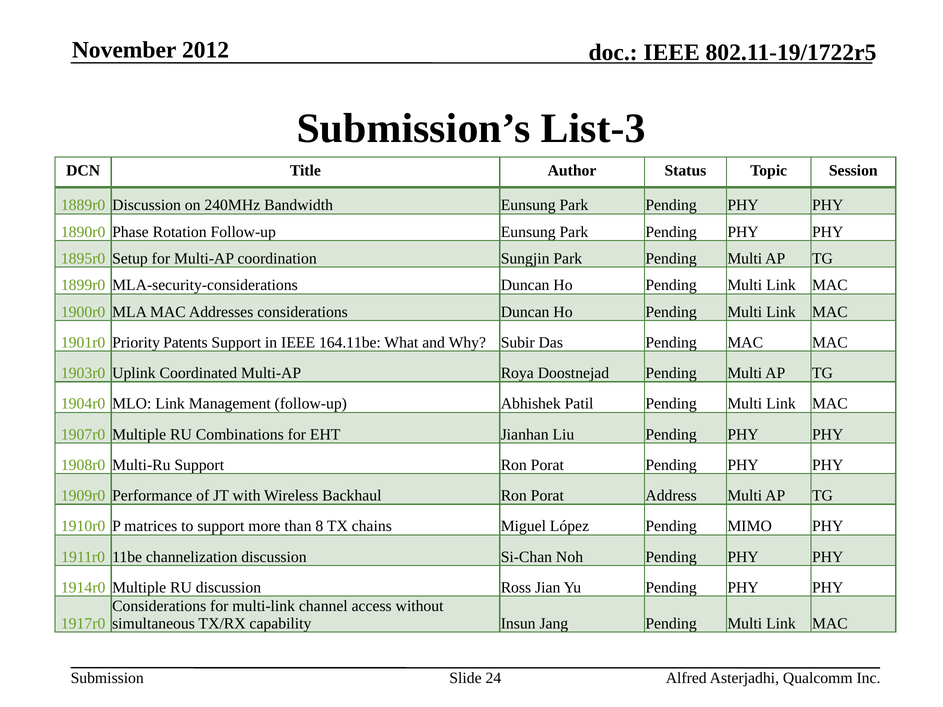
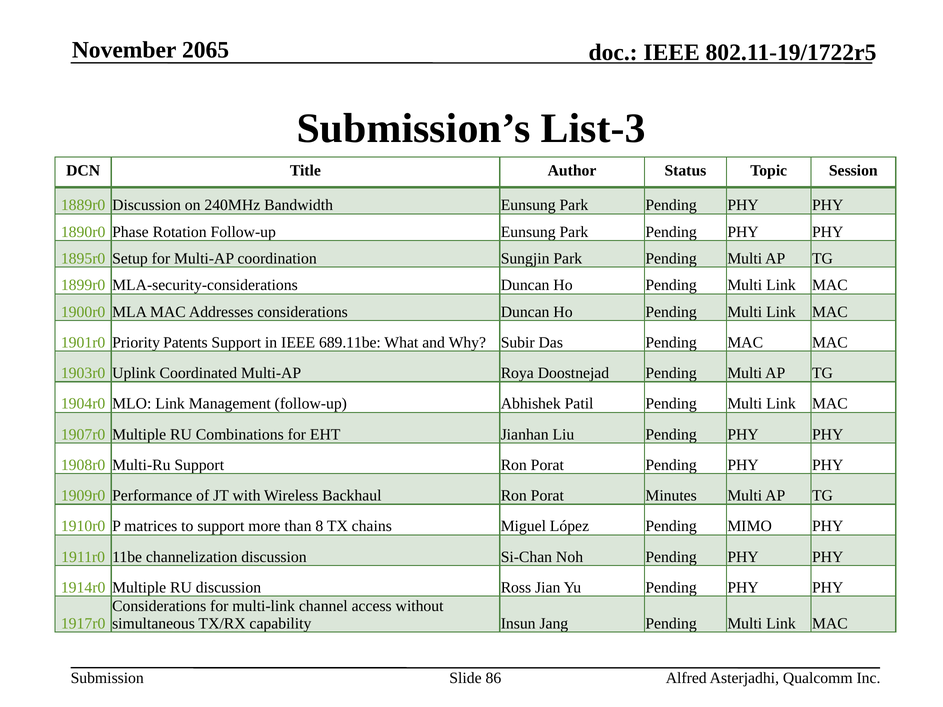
2012: 2012 -> 2065
164.11be: 164.11be -> 689.11be
Address: Address -> Minutes
24: 24 -> 86
